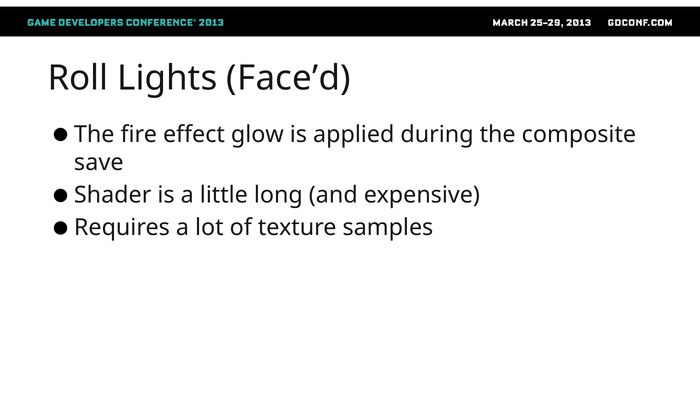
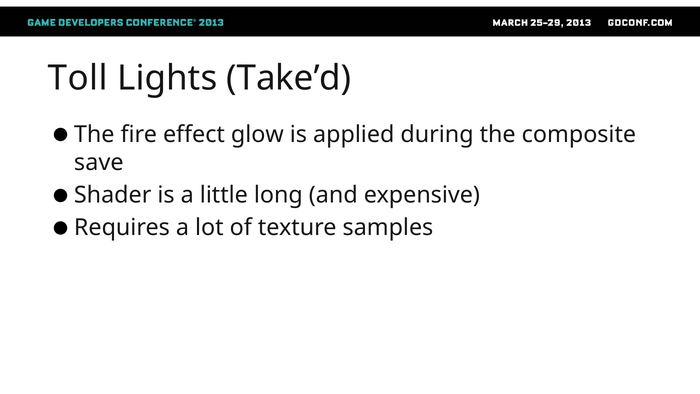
Roll: Roll -> Toll
Face’d: Face’d -> Take’d
